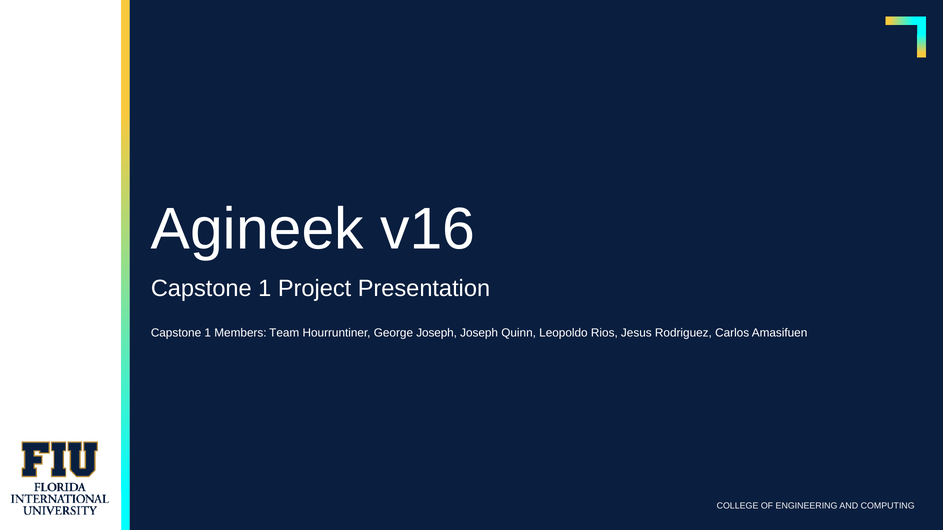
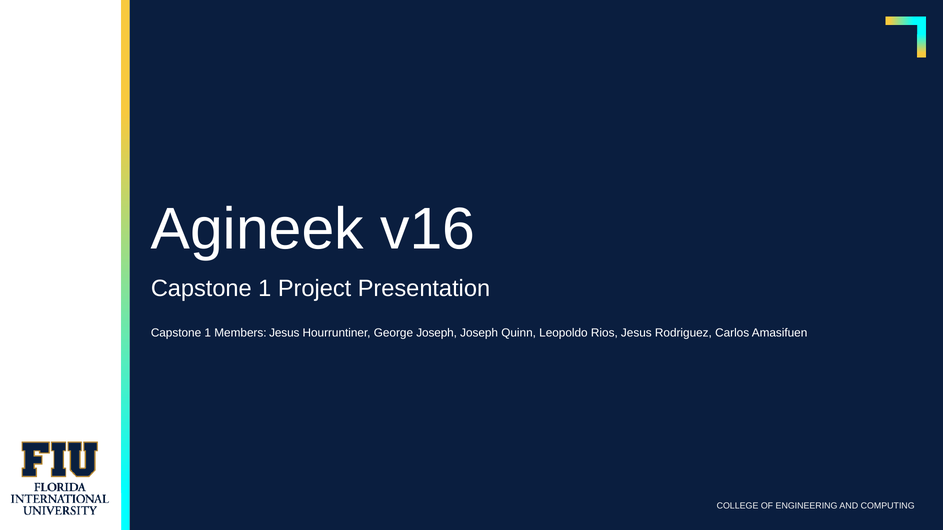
Members Team: Team -> Jesus
